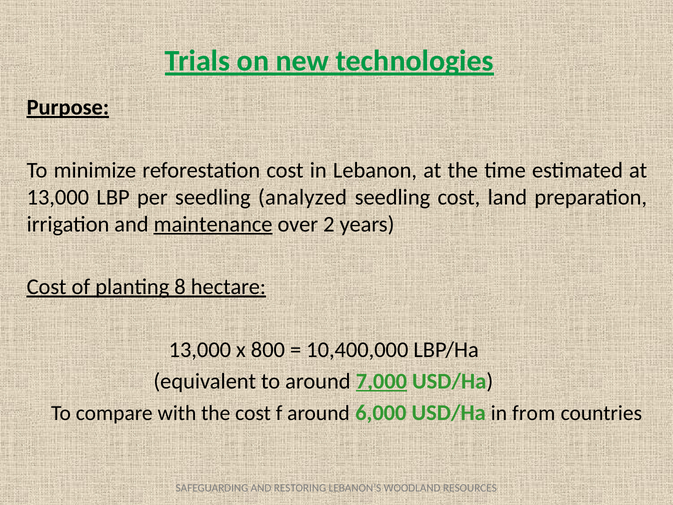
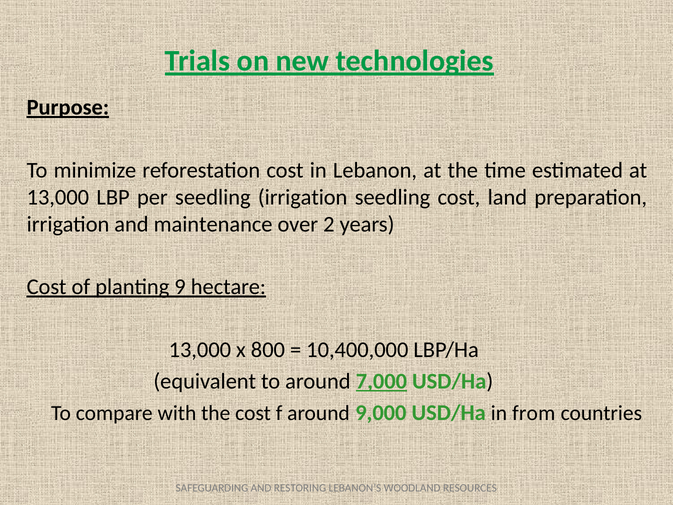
seedling analyzed: analyzed -> irrigation
maintenance underline: present -> none
8: 8 -> 9
6,000: 6,000 -> 9,000
